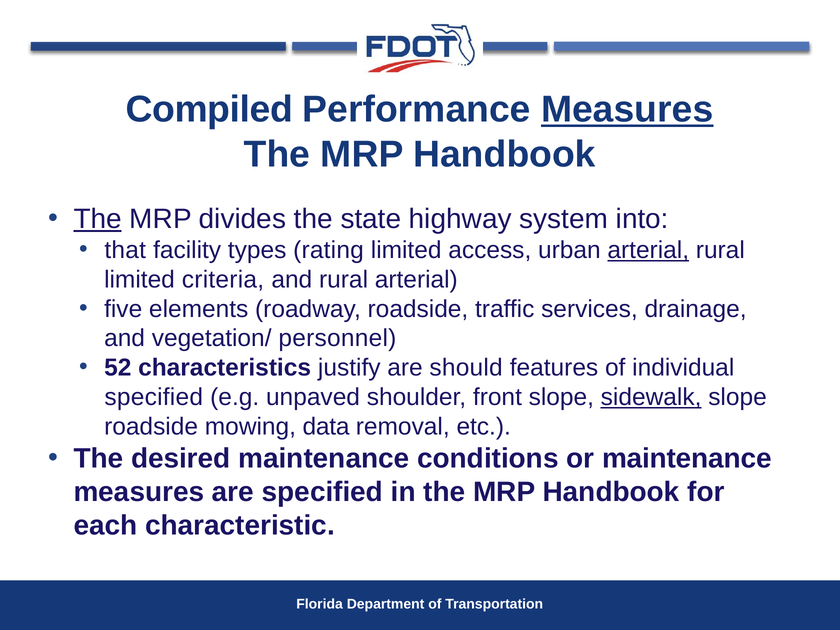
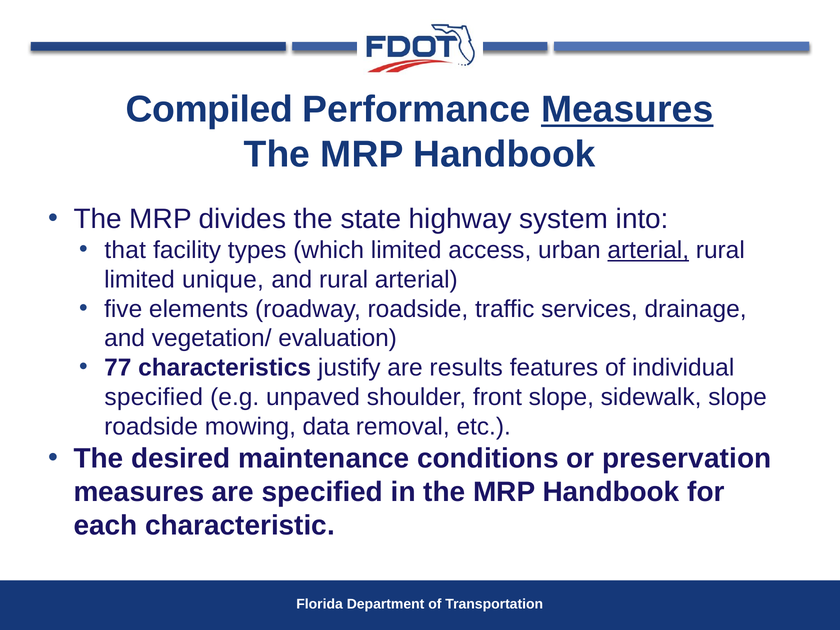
The at (98, 219) underline: present -> none
rating: rating -> which
criteria: criteria -> unique
personnel: personnel -> evaluation
52: 52 -> 77
should: should -> results
sidewalk underline: present -> none
or maintenance: maintenance -> preservation
